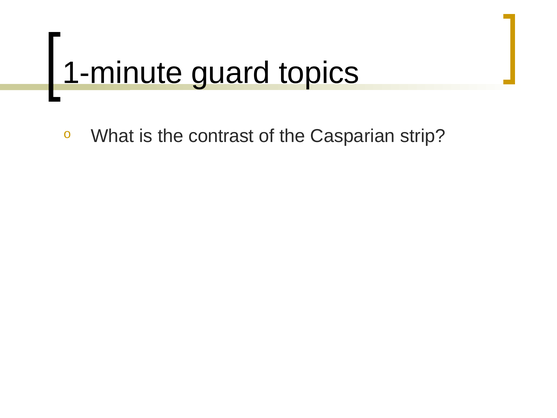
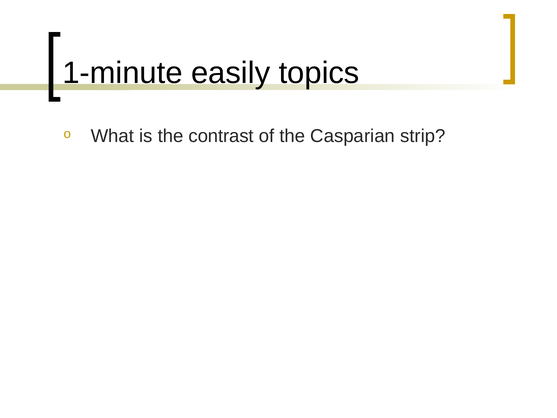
guard: guard -> easily
